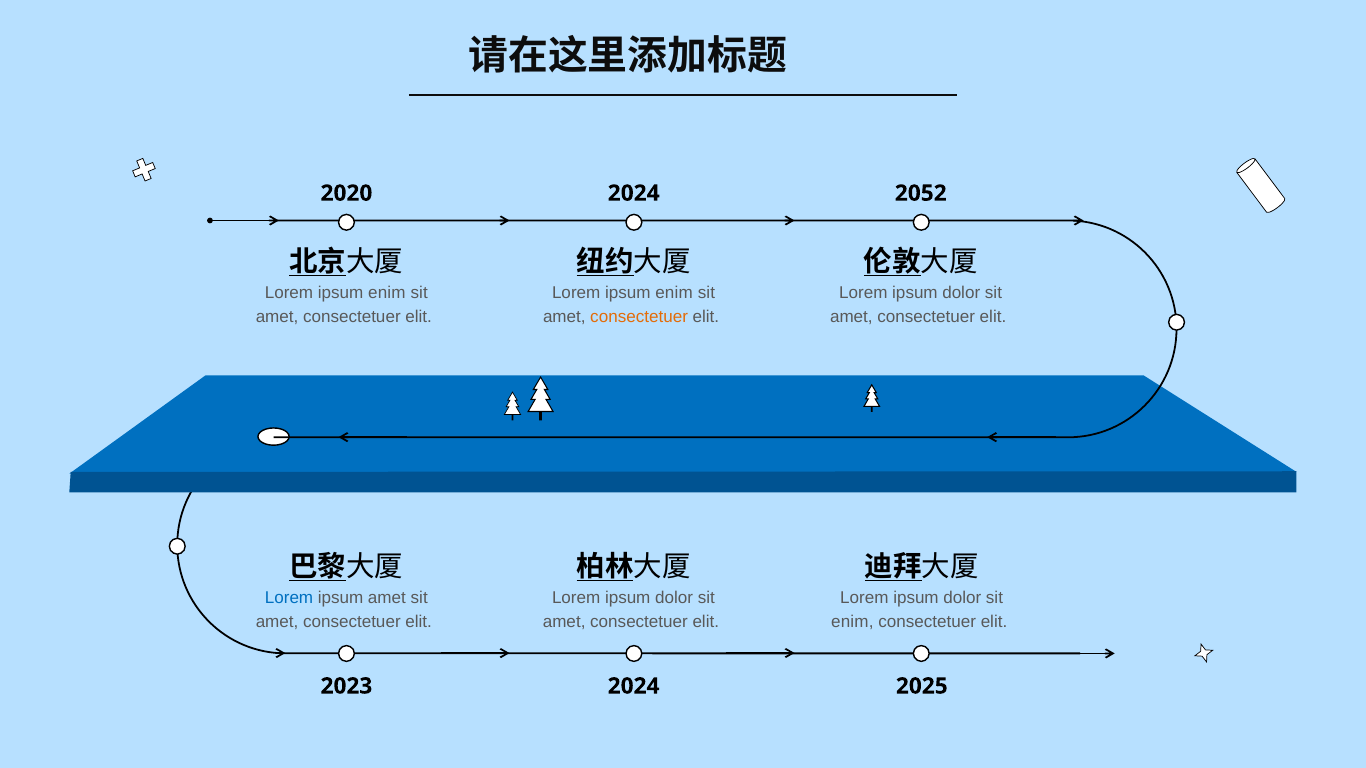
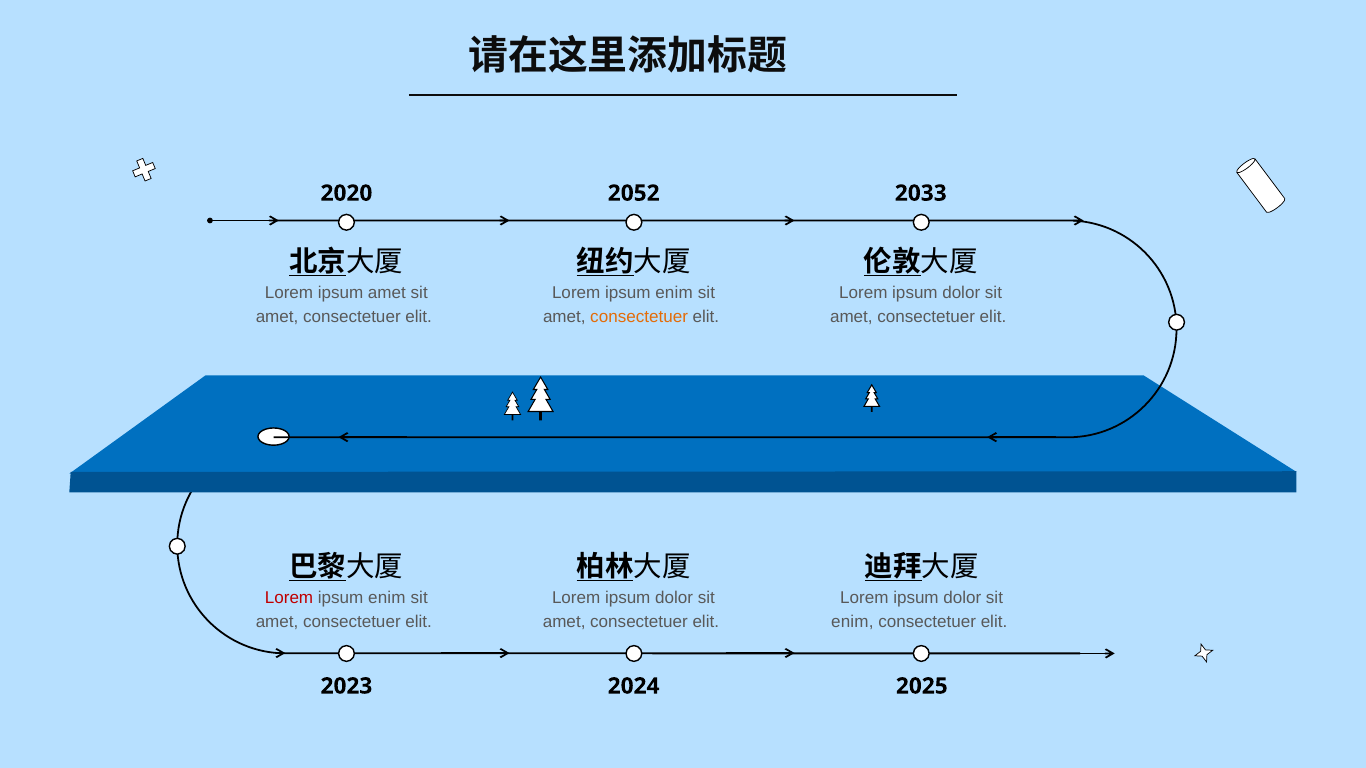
2024 at (634, 193): 2024 -> 2052
2052: 2052 -> 2033
enim at (387, 293): enim -> amet
Lorem at (289, 598) colour: blue -> red
amet at (387, 598): amet -> enim
